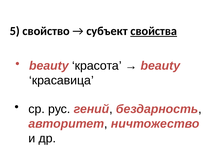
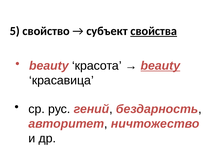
beauty at (160, 66) underline: none -> present
